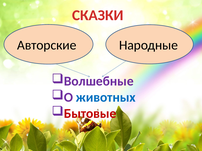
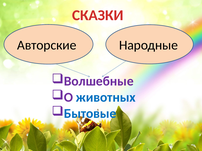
Бытовые colour: red -> blue
